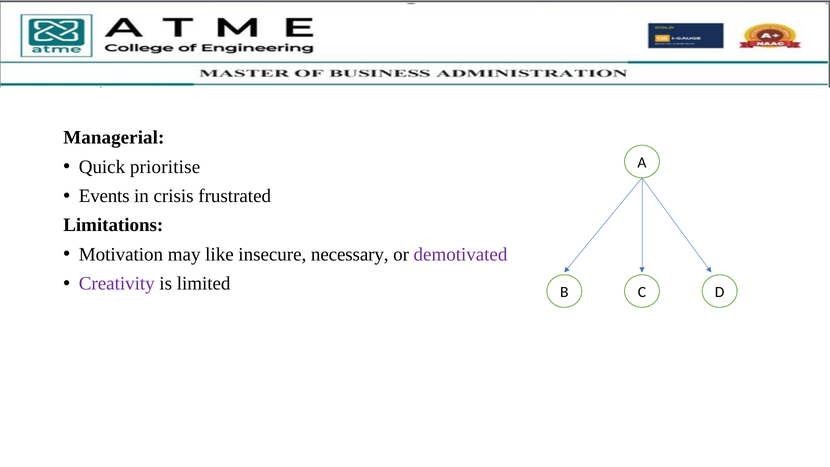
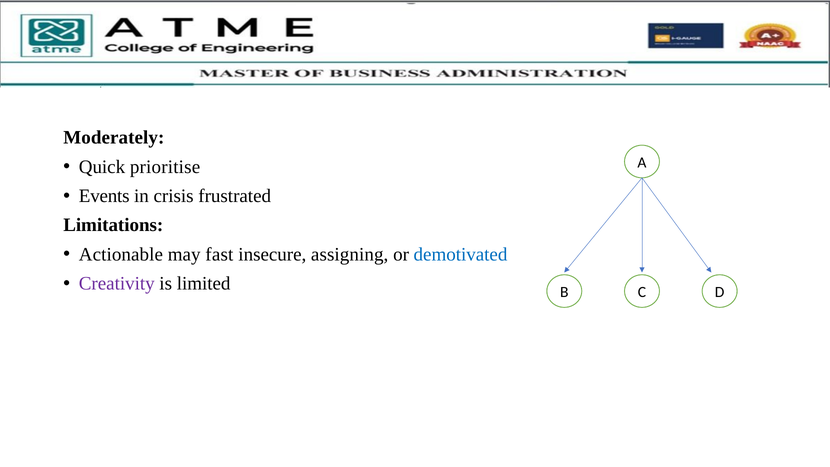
Managerial: Managerial -> Moderately
Motivation: Motivation -> Actionable
like: like -> fast
necessary: necessary -> assigning
demotivated colour: purple -> blue
